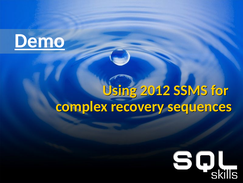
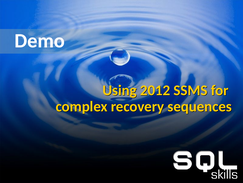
Demo underline: present -> none
